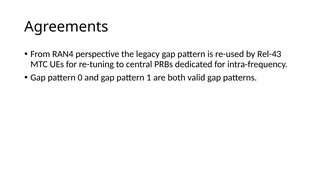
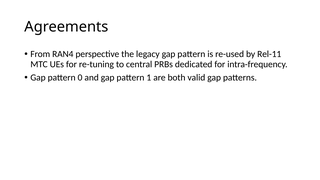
Rel-43: Rel-43 -> Rel-11
